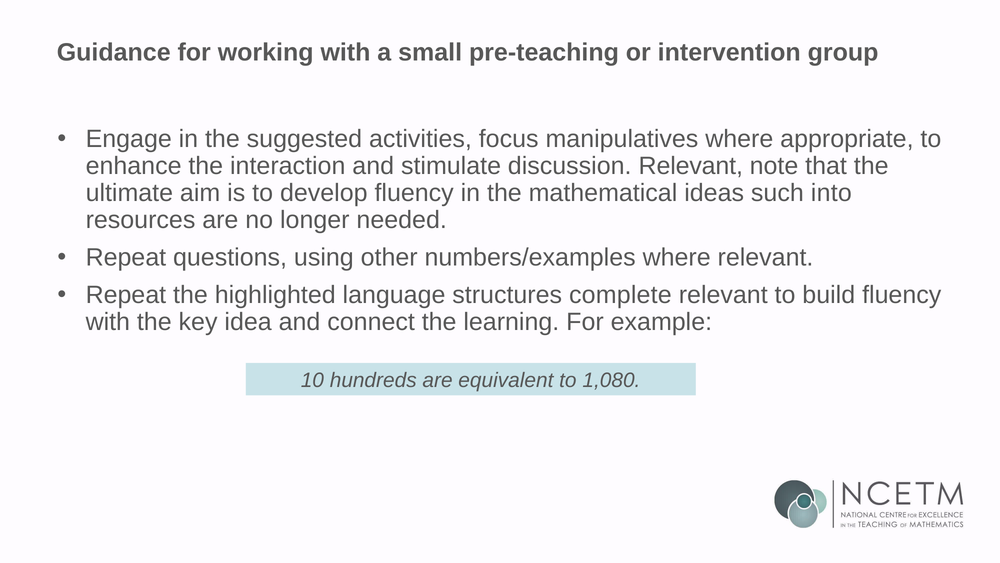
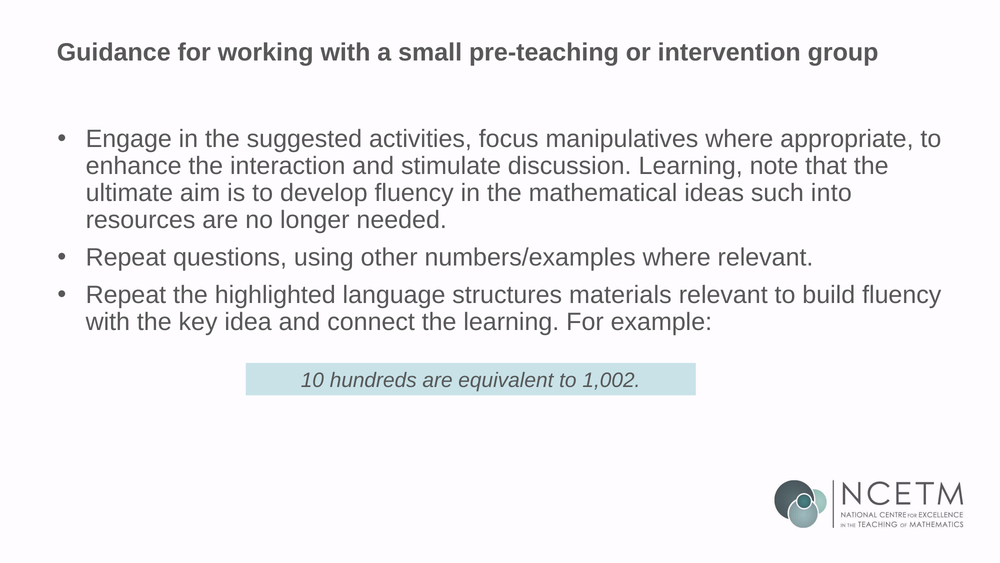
discussion Relevant: Relevant -> Learning
complete: complete -> materials
1,080: 1,080 -> 1,002
